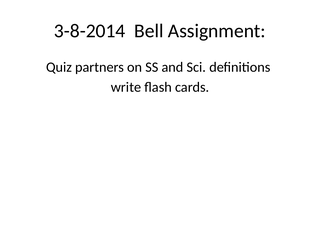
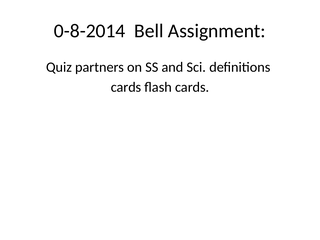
3-8-2014: 3-8-2014 -> 0-8-2014
write at (126, 87): write -> cards
